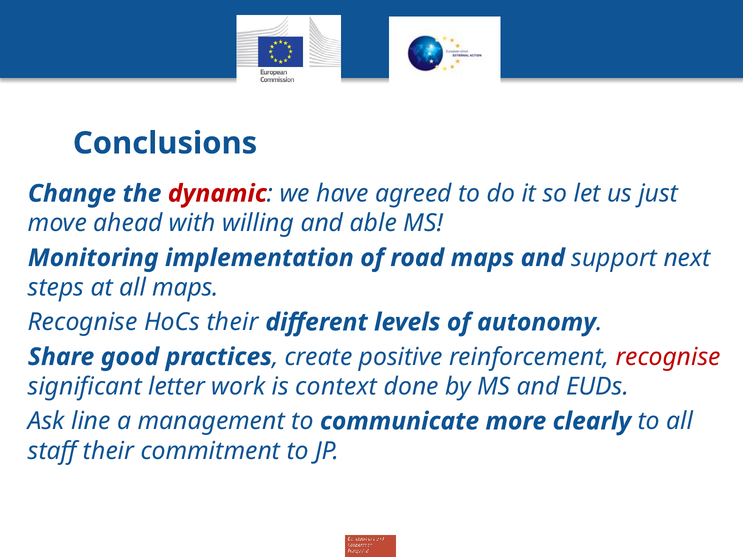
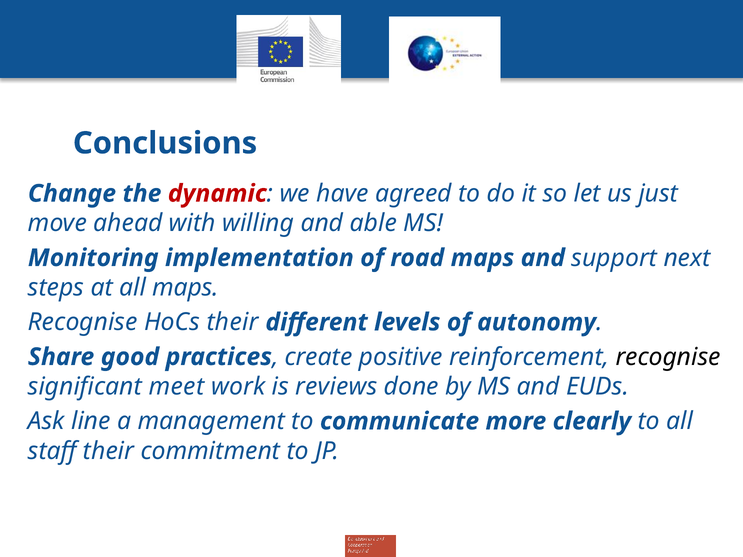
recognise at (668, 357) colour: red -> black
letter: letter -> meet
context: context -> reviews
